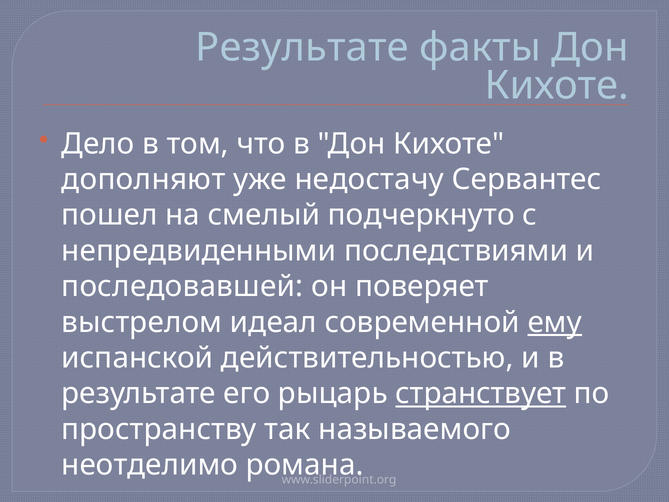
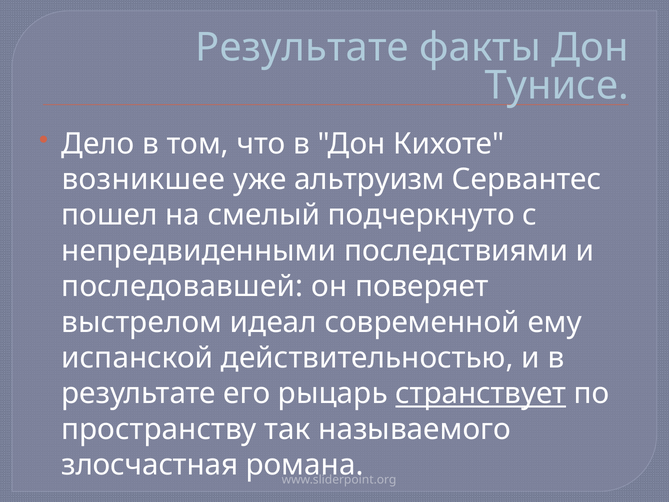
Кихоте at (557, 86): Кихоте -> Тунисе
дополняют: дополняют -> возникшее
недостачу: недостачу -> альтруизм
ему underline: present -> none
неотделимо: неотделимо -> злосчастная
